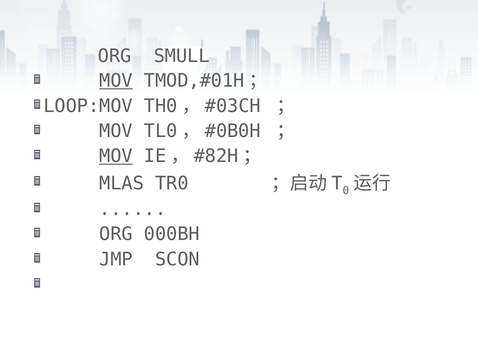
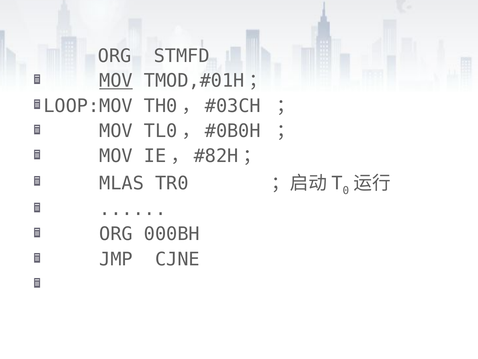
SMULL: SMULL -> STMFD
MOV at (116, 156) underline: present -> none
SCON: SCON -> CJNE
